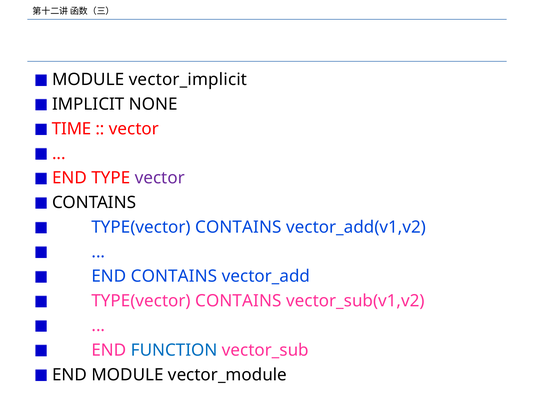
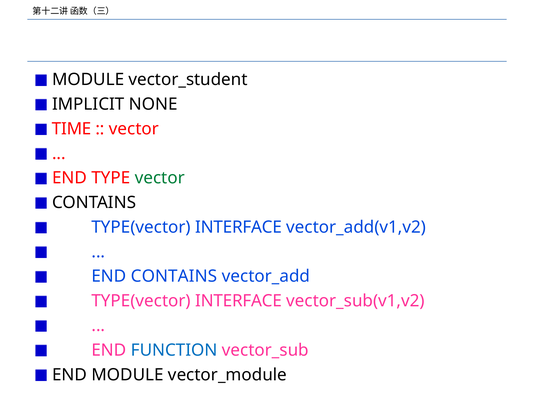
vector_implicit: vector_implicit -> vector_student
vector at (160, 178) colour: purple -> green
CONTAINS at (238, 227): CONTAINS -> INTERFACE
CONTAINS at (238, 301): CONTAINS -> INTERFACE
